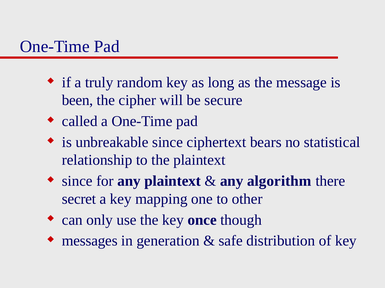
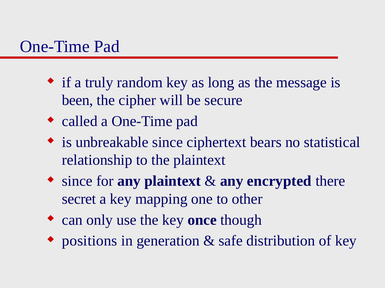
algorithm: algorithm -> encrypted
messages: messages -> positions
